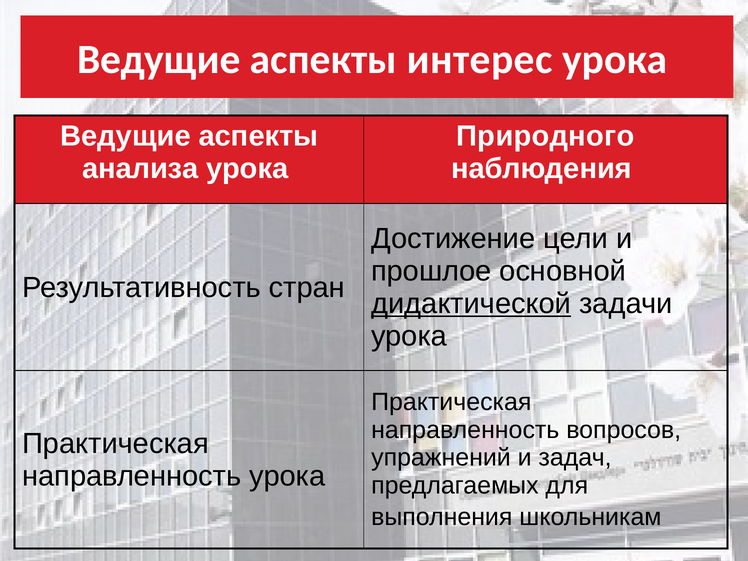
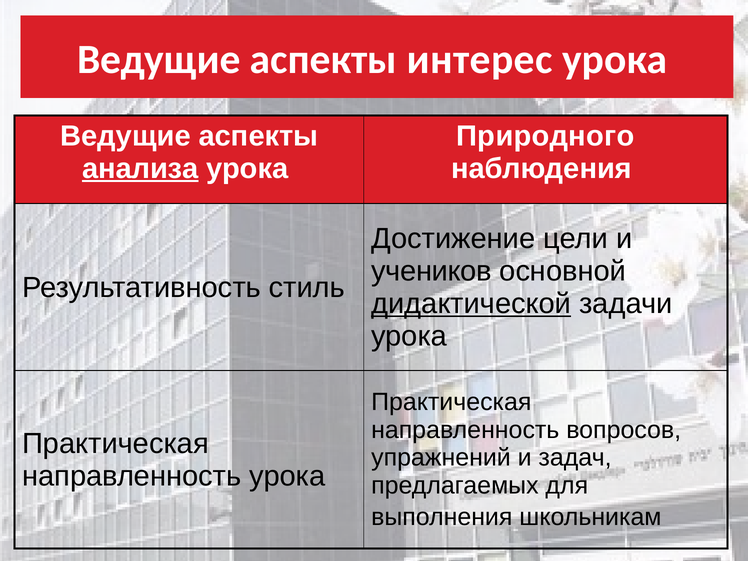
анализа underline: none -> present
прошлое: прошлое -> учеников
стран: стран -> стиль
